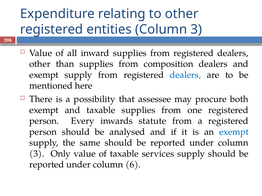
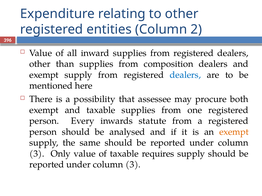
entities Column 3: 3 -> 2
exempt at (234, 132) colour: blue -> orange
services: services -> requires
6 at (133, 165): 6 -> 3
